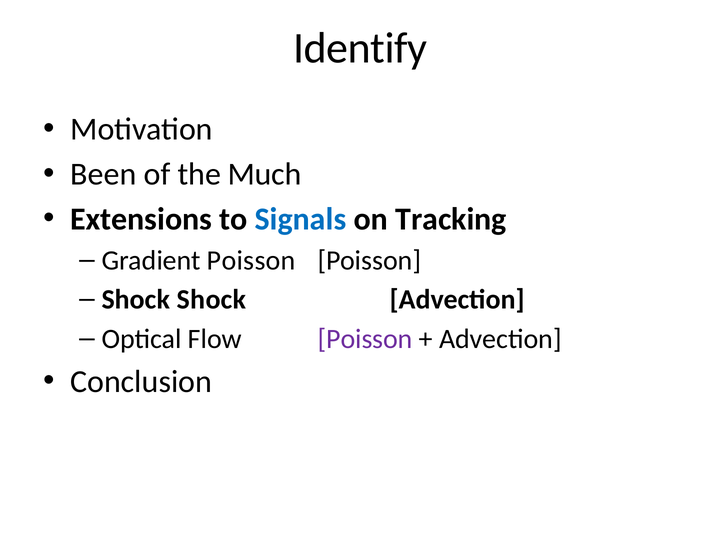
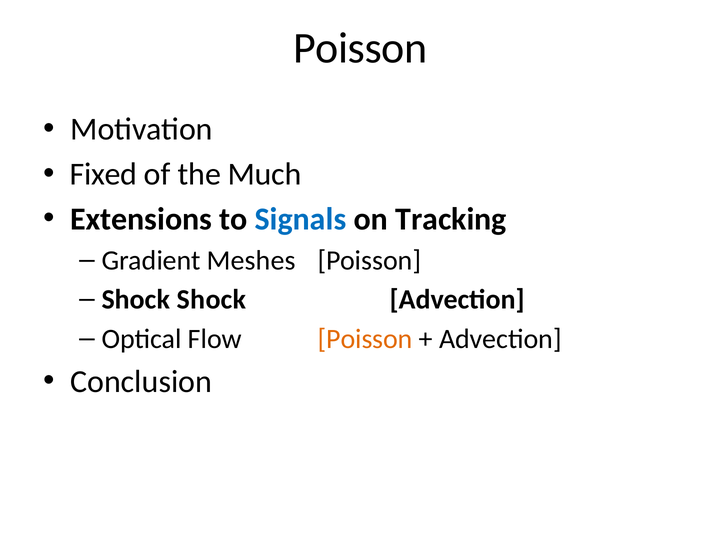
Identify at (360, 48): Identify -> Poisson
Been: Been -> Fixed
Gradient Poisson: Poisson -> Meshes
Poisson at (365, 339) colour: purple -> orange
